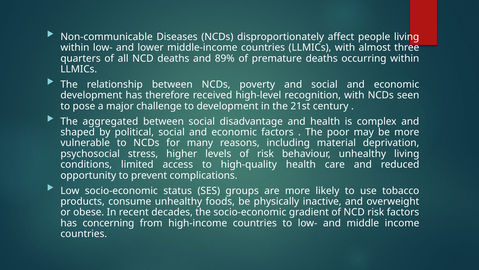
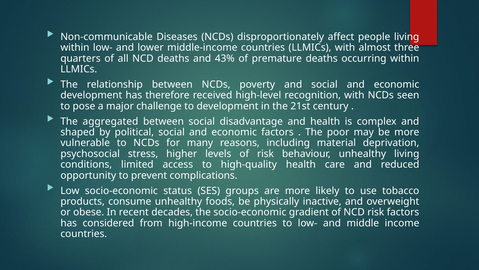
89%: 89% -> 43%
concerning: concerning -> considered
